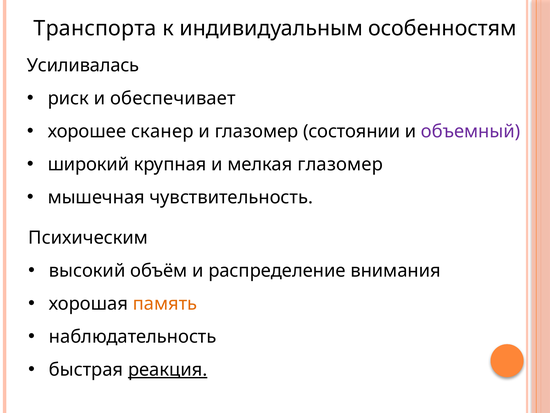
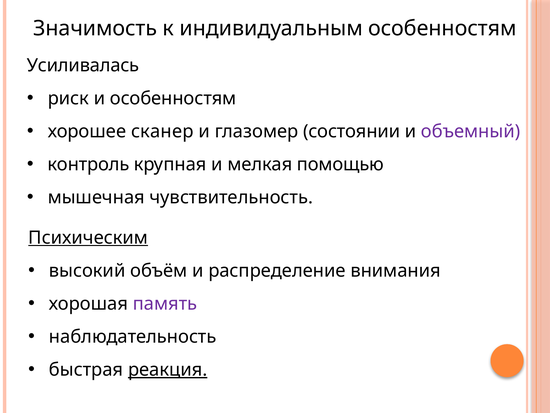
Транспорта: Транспорта -> Значимость
и обеспечивает: обеспечивает -> особенностям
широкий: широкий -> контроль
мелкая глазомер: глазомер -> помощью
Психическим underline: none -> present
память colour: orange -> purple
